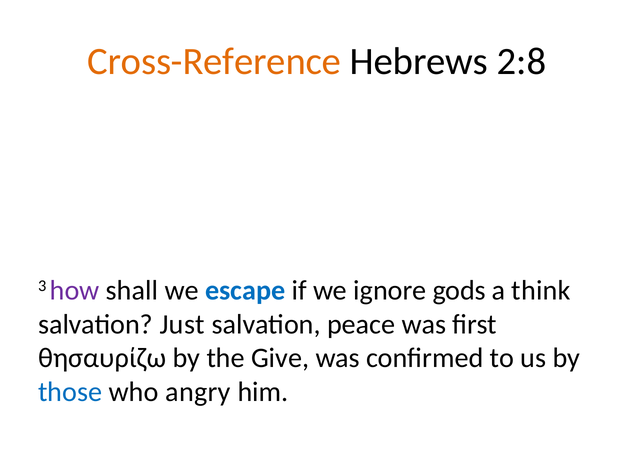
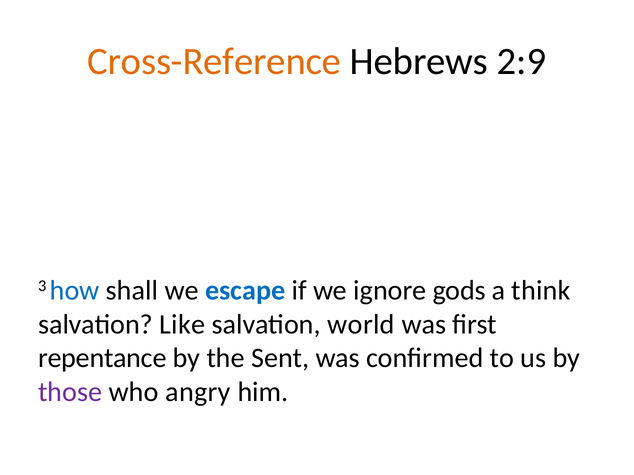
2:8: 2:8 -> 2:9
how colour: purple -> blue
Just: Just -> Like
peace: peace -> world
θησαυρίζω: θησαυρίζω -> repentance
Give: Give -> Sent
those colour: blue -> purple
